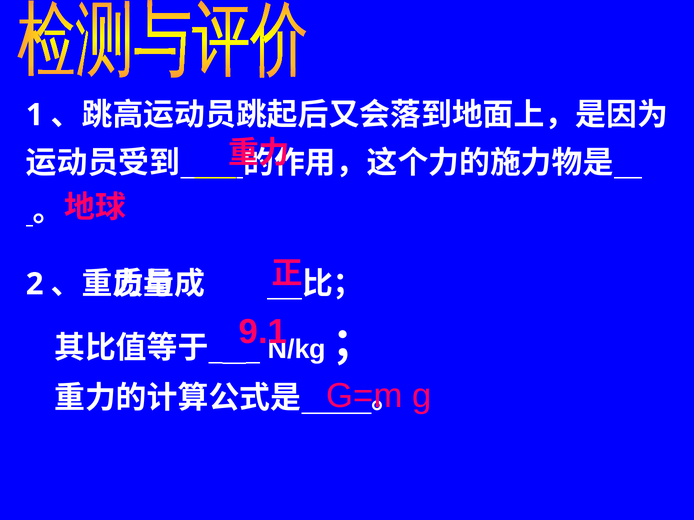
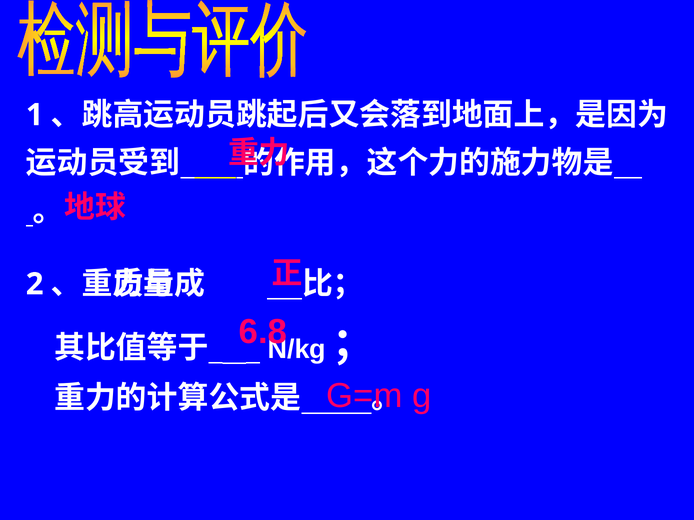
9.1: 9.1 -> 6.8
